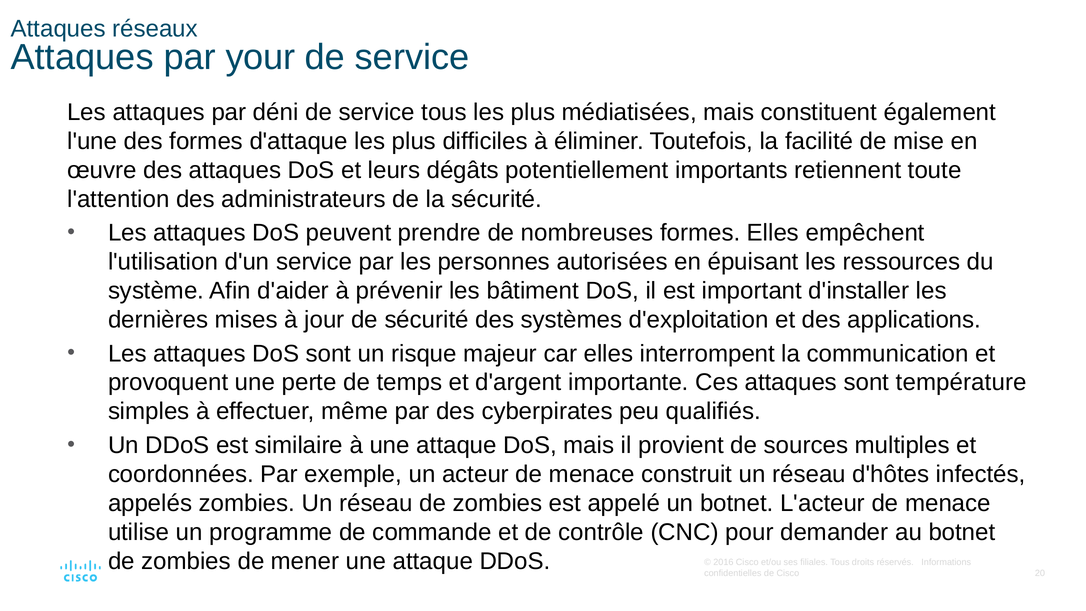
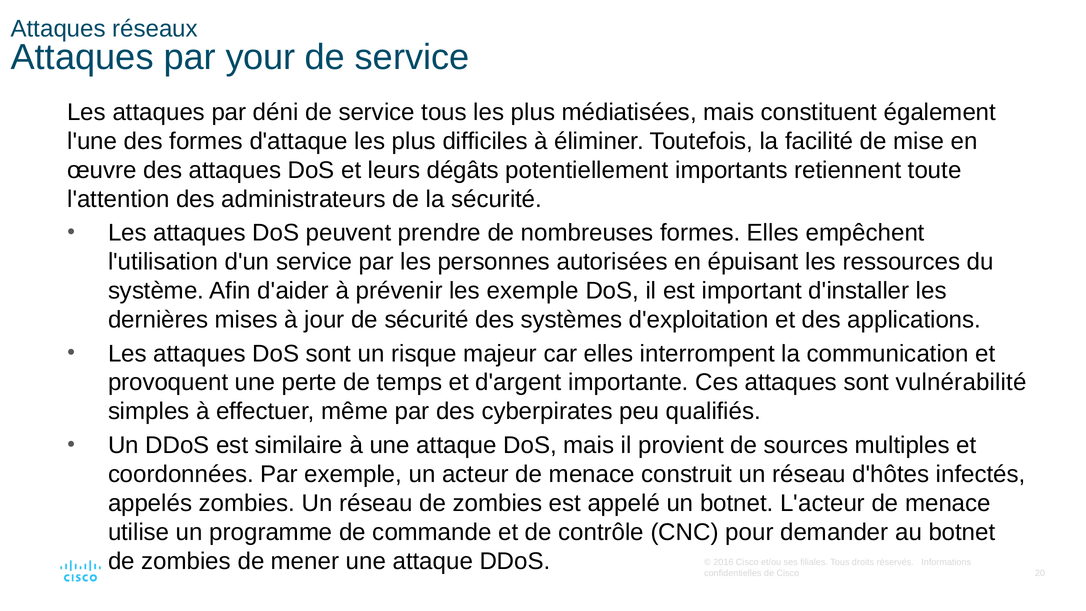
les bâtiment: bâtiment -> exemple
température: température -> vulnérabilité
